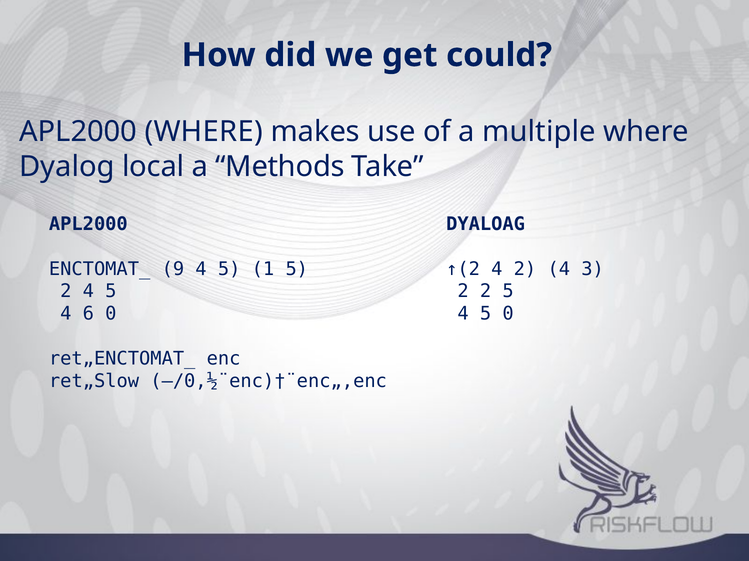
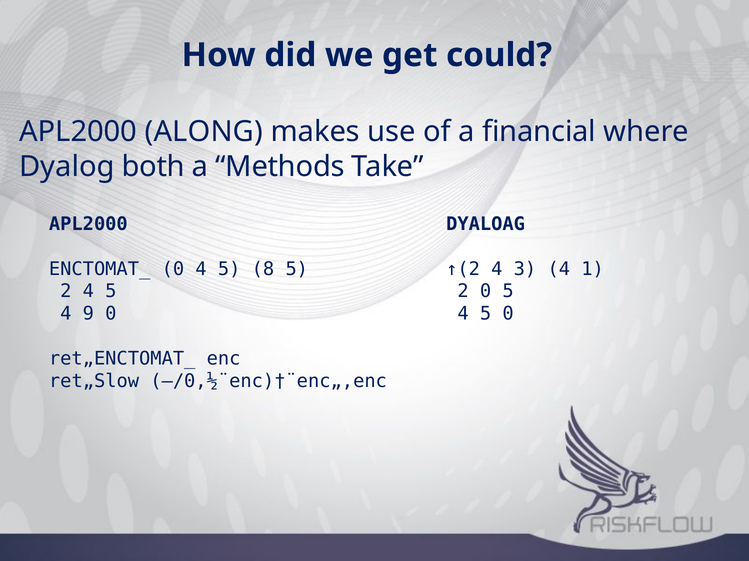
APL2000 WHERE: WHERE -> ALONG
multiple: multiple -> financial
local: local -> both
ENCTOMAT_ 9: 9 -> 0
1: 1 -> 8
4 2: 2 -> 3
3: 3 -> 1
2 2: 2 -> 0
6: 6 -> 9
